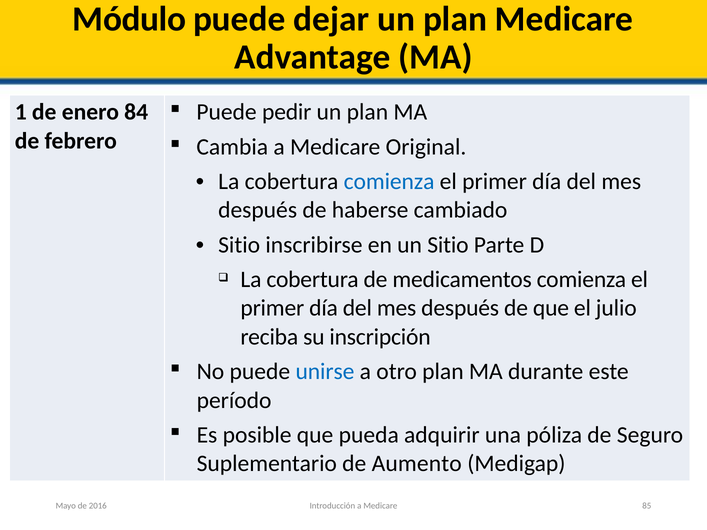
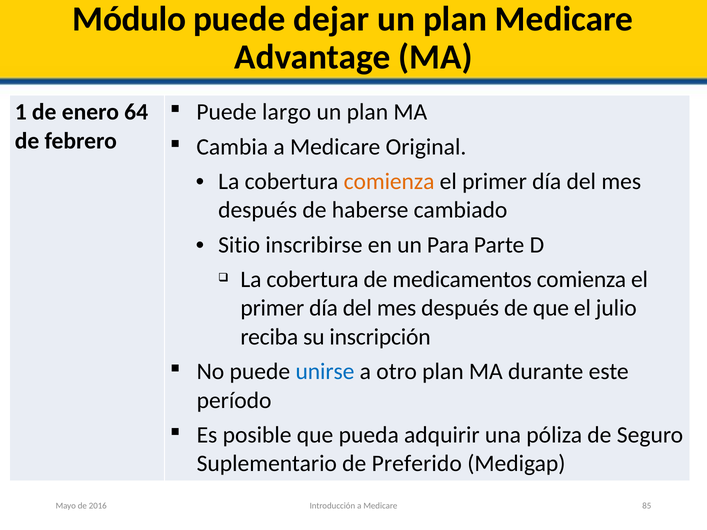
pedir: pedir -> largo
84: 84 -> 64
comienza at (389, 181) colour: blue -> orange
un Sitio: Sitio -> Para
Aumento: Aumento -> Preferido
